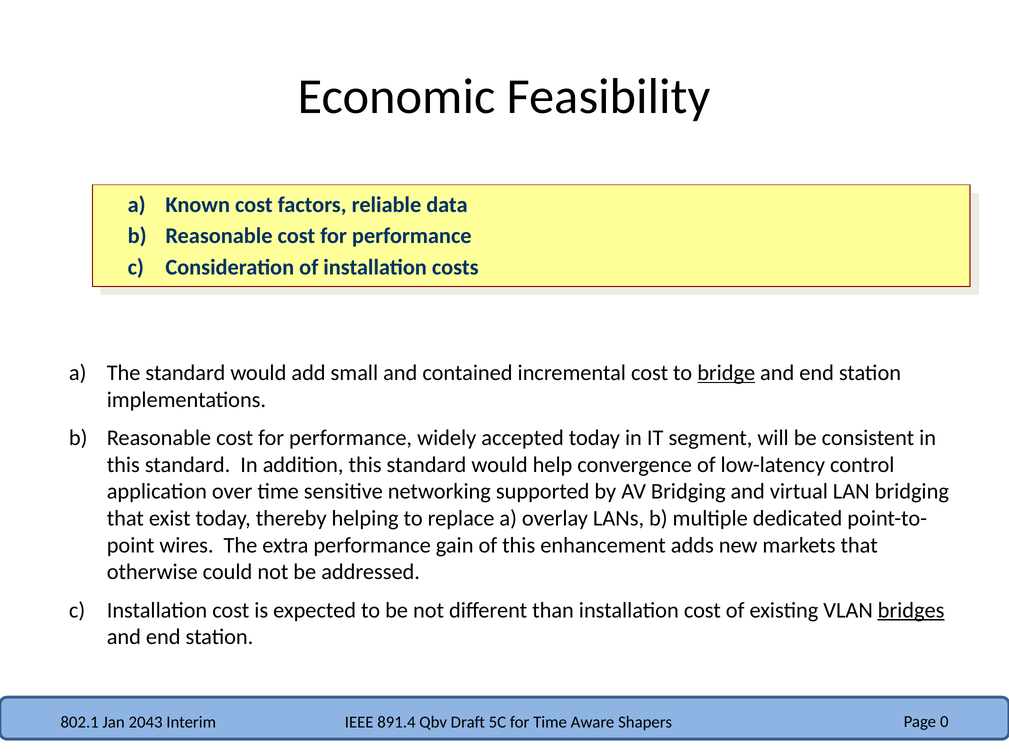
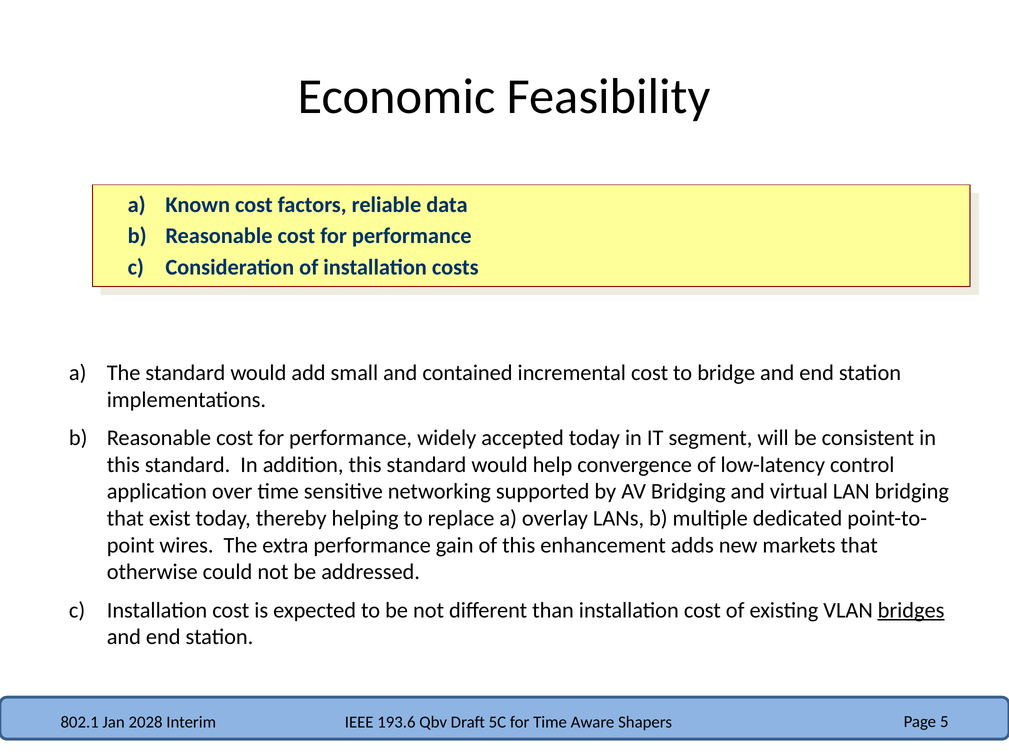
bridge underline: present -> none
2043: 2043 -> 2028
891.4: 891.4 -> 193.6
0: 0 -> 5
